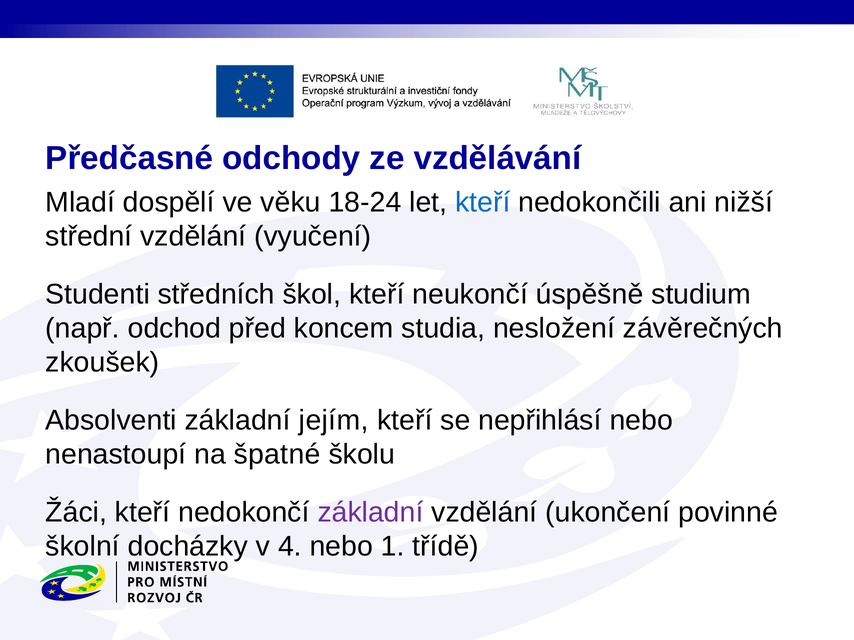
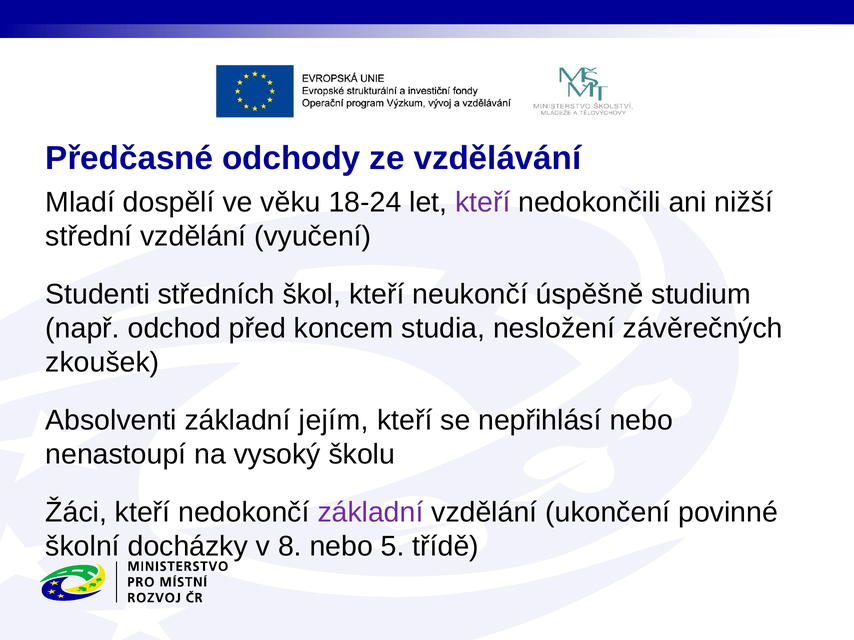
kteří at (483, 202) colour: blue -> purple
špatné: špatné -> vysoký
4: 4 -> 8
1: 1 -> 5
